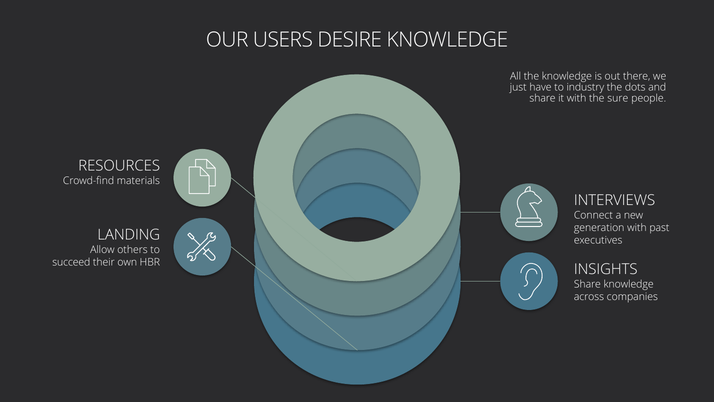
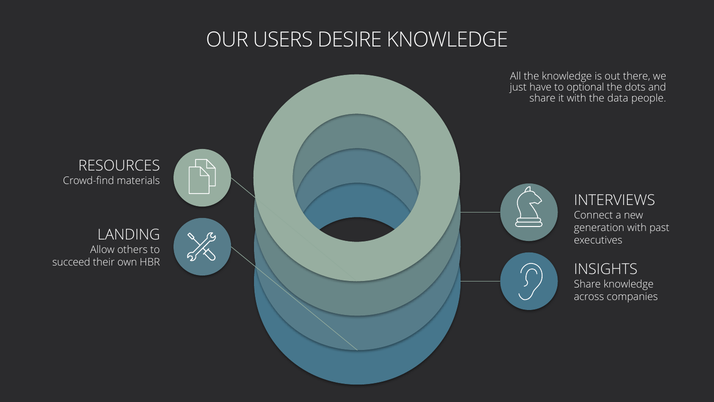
industry: industry -> optional
sure: sure -> data
